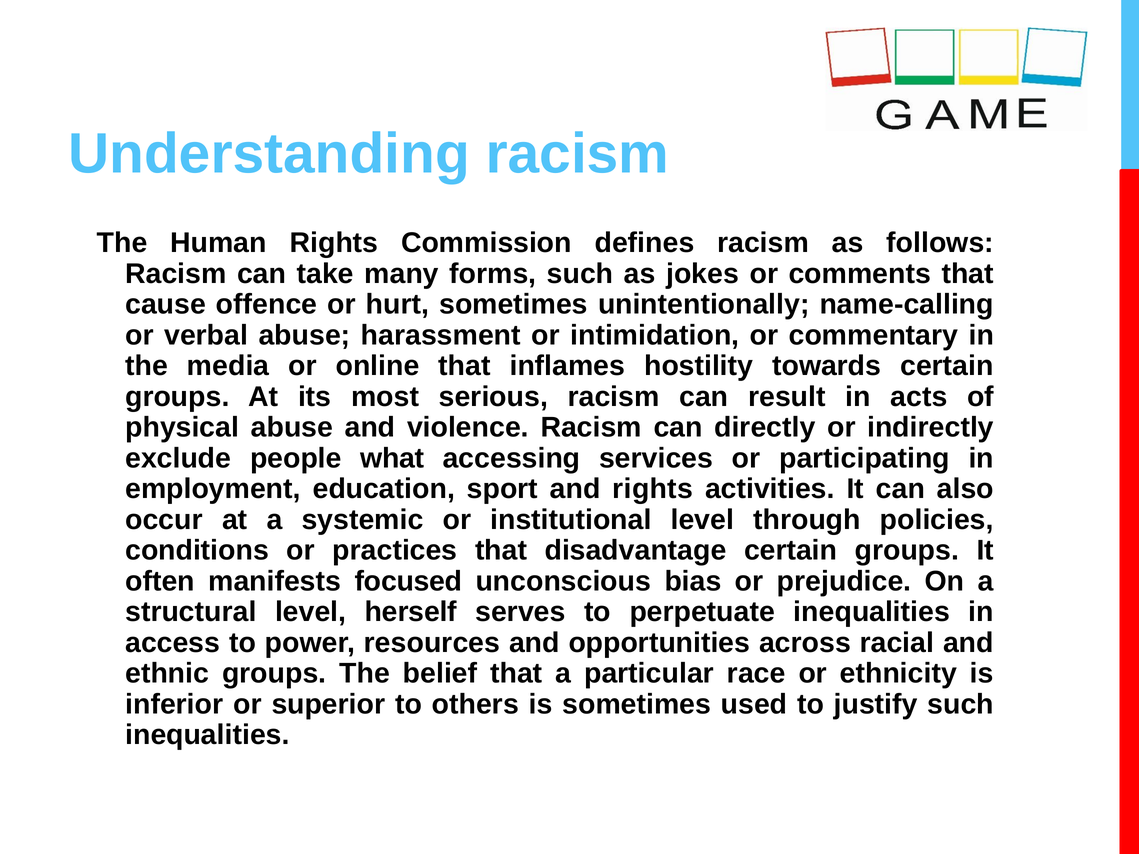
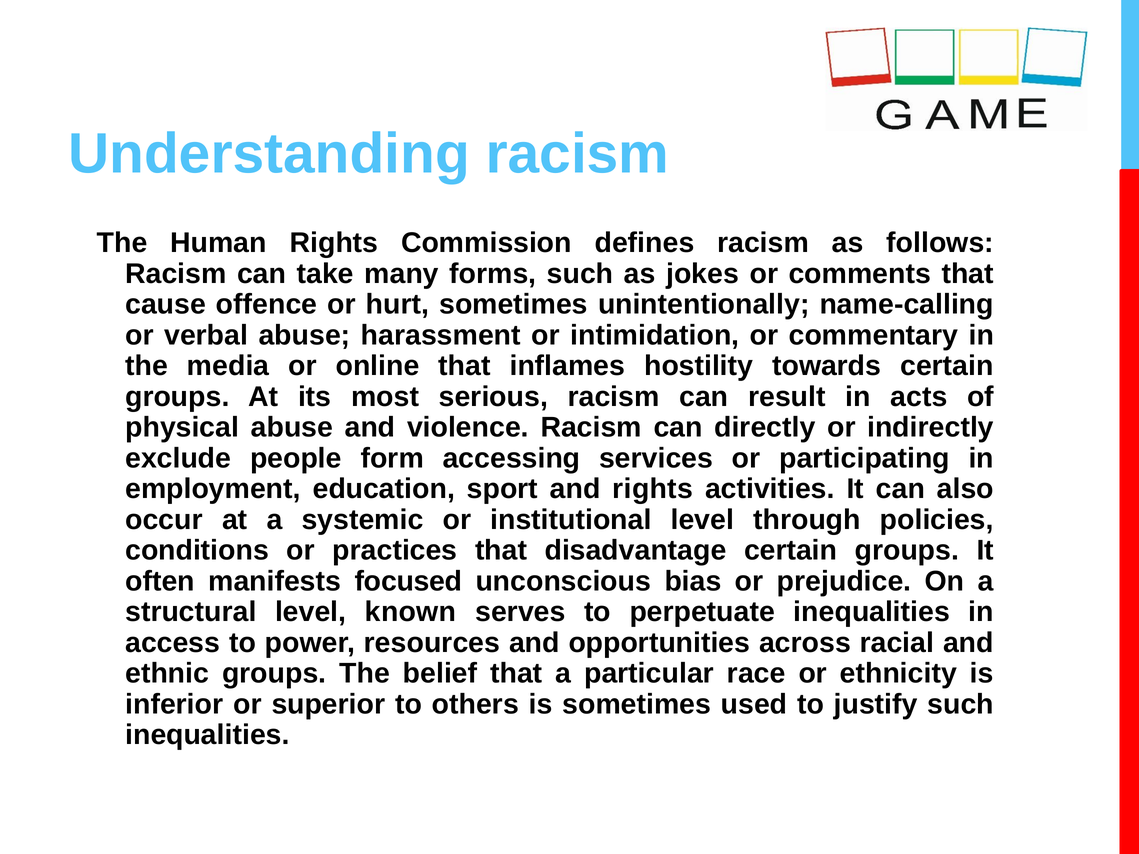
what: what -> form
herself: herself -> known
